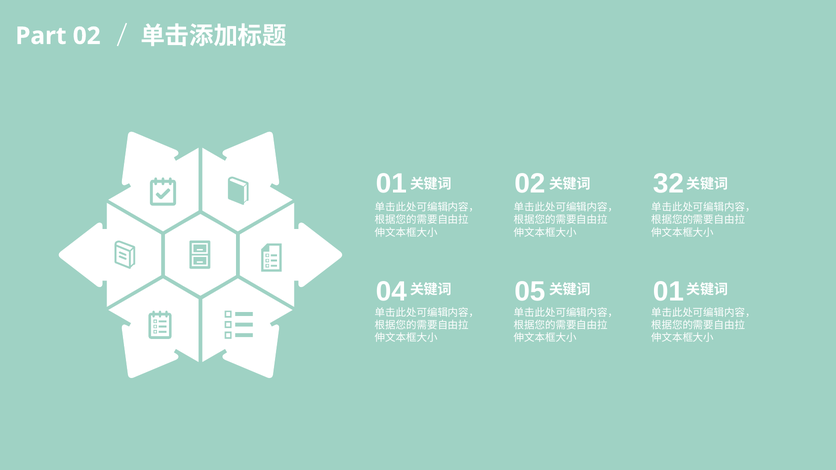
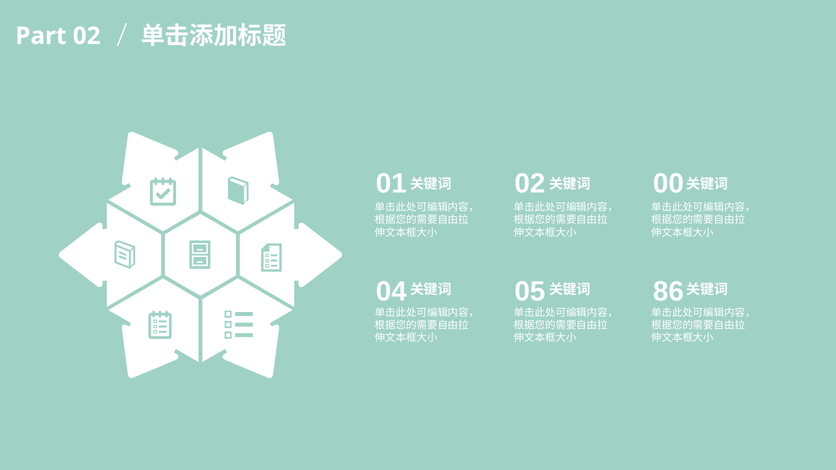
32: 32 -> 00
05 01: 01 -> 86
